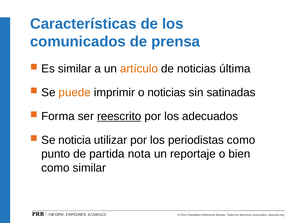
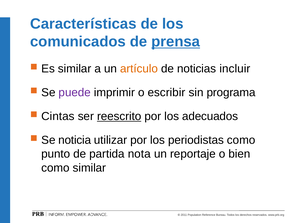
prensa underline: none -> present
última: última -> incluir
puede colour: orange -> purple
o noticias: noticias -> escribir
satinadas: satinadas -> programa
Forma: Forma -> Cintas
